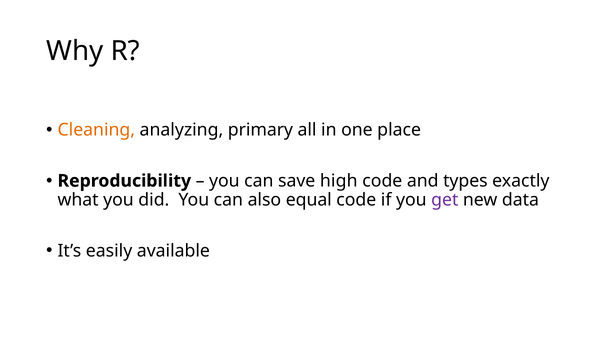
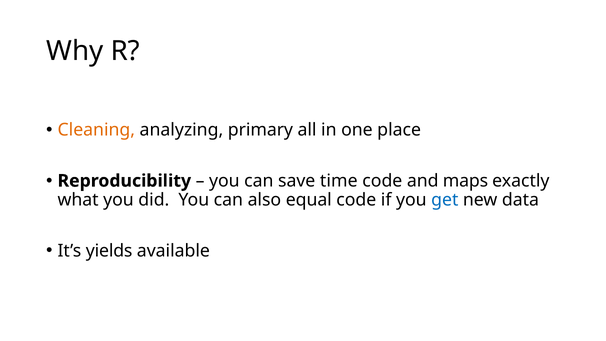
high: high -> time
types: types -> maps
get colour: purple -> blue
easily: easily -> yields
